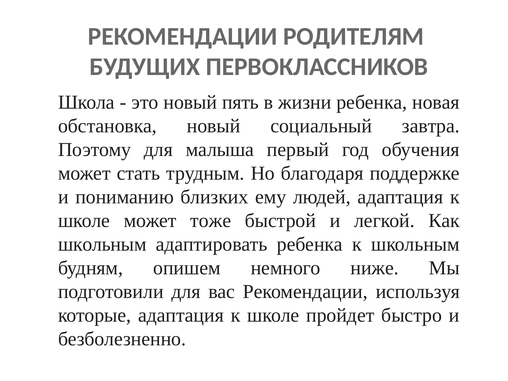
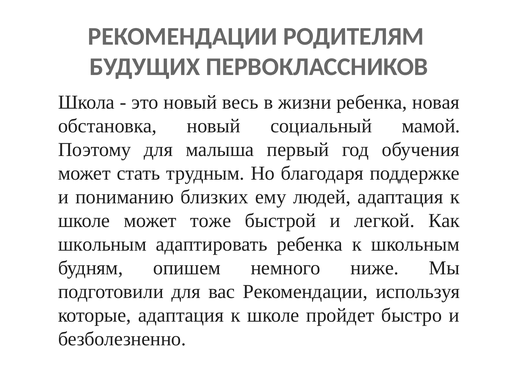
пять: пять -> весь
завтра: завтра -> мамой
